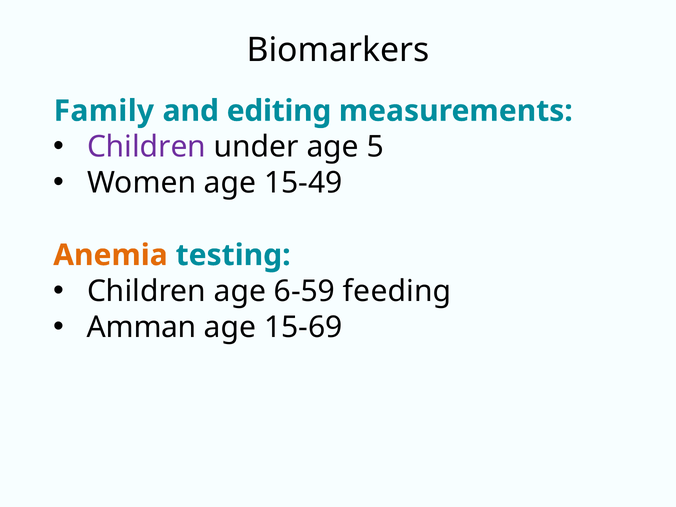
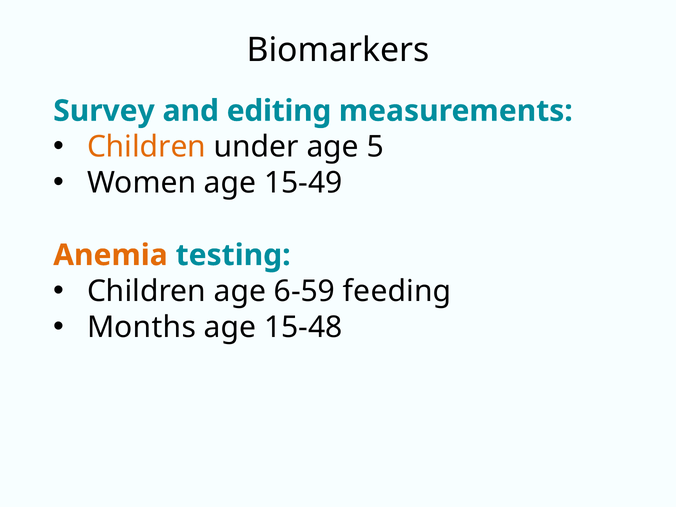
Family: Family -> Survey
Children at (146, 147) colour: purple -> orange
Amman: Amman -> Months
15-69: 15-69 -> 15-48
